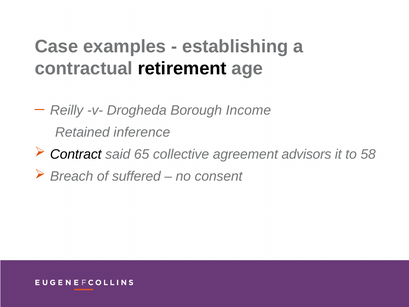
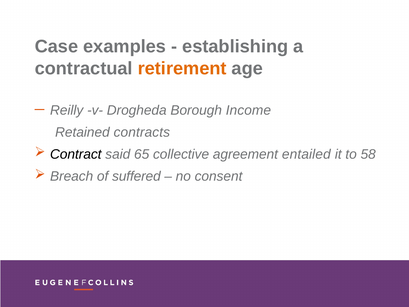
retirement colour: black -> orange
inference: inference -> contracts
advisors: advisors -> entailed
